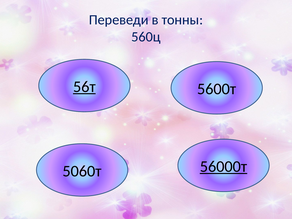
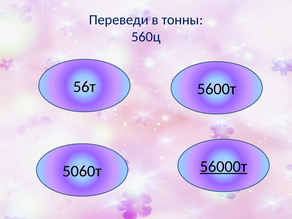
56т underline: present -> none
